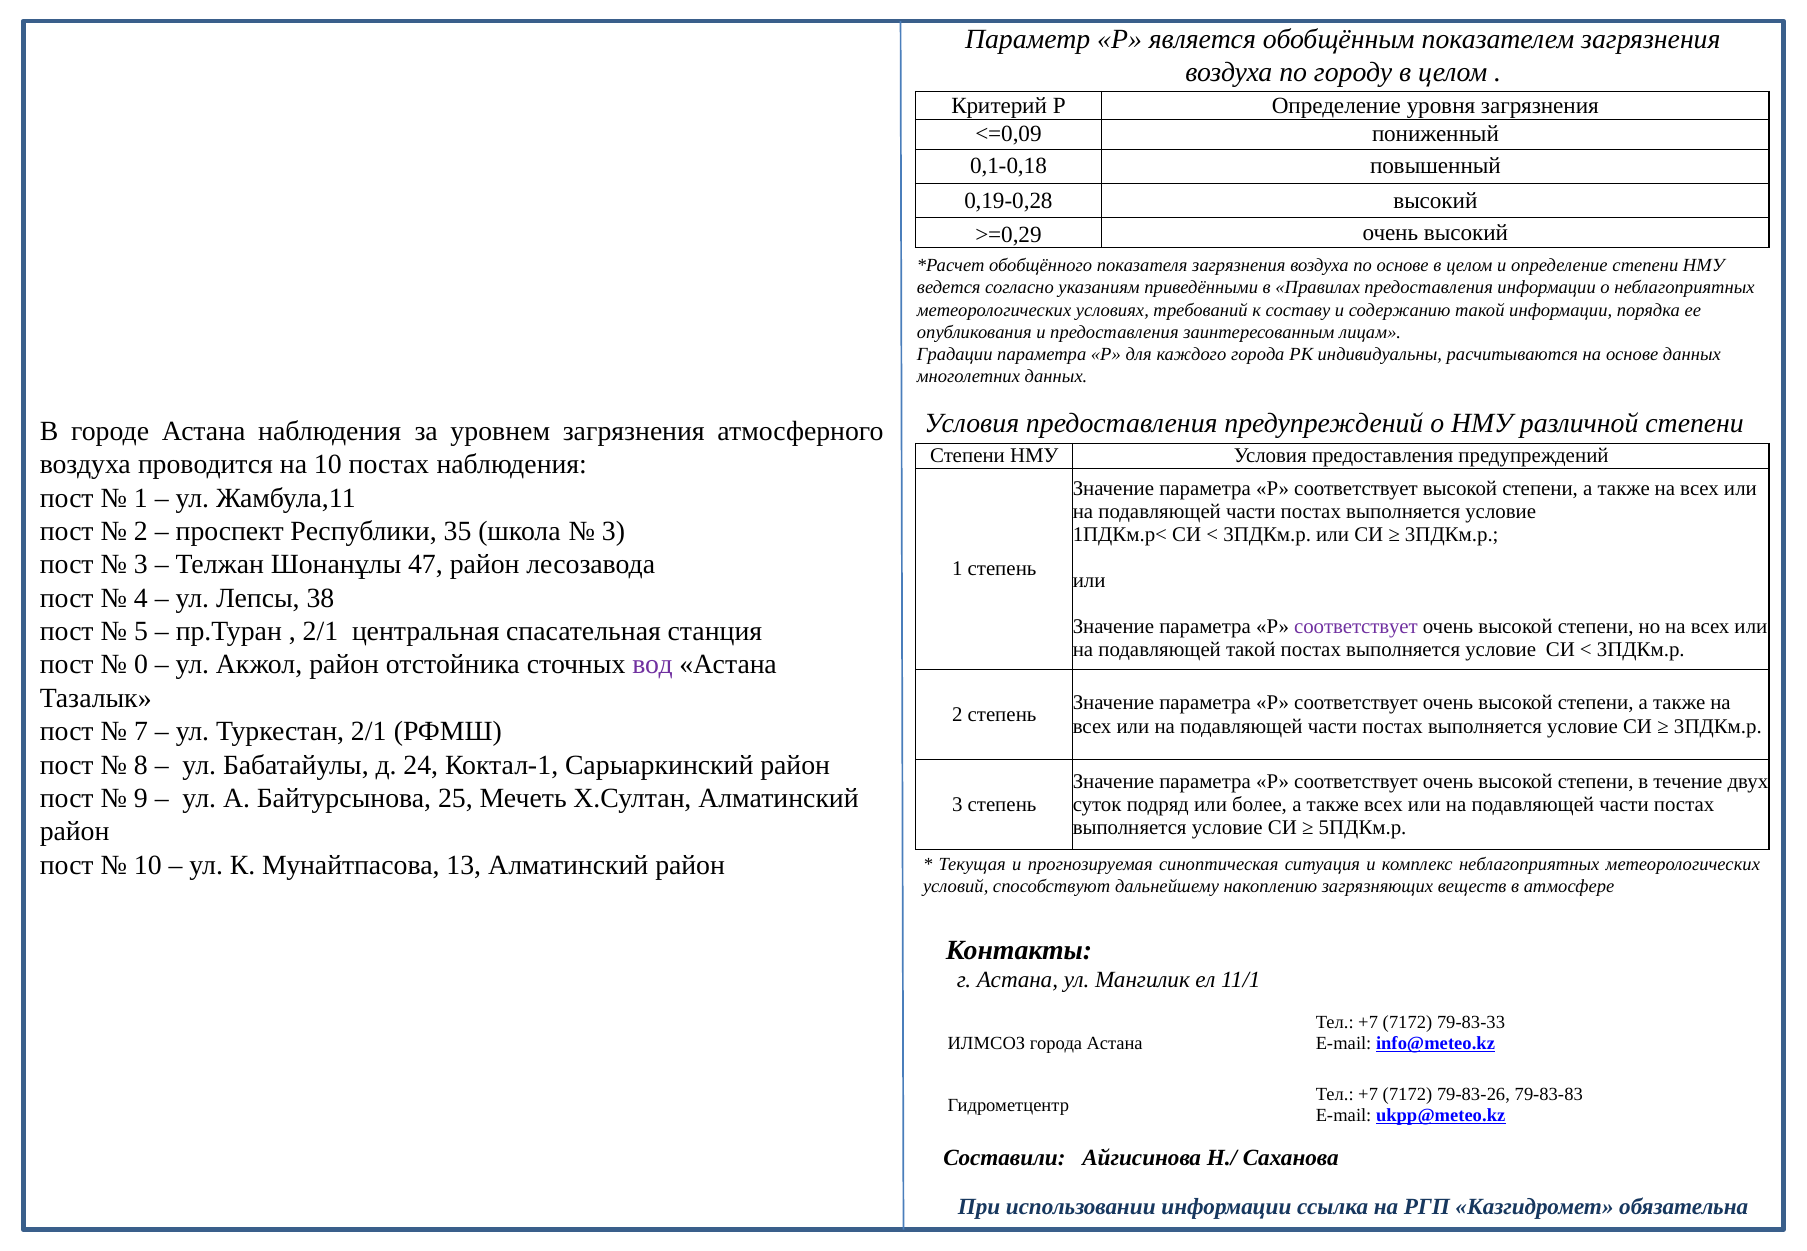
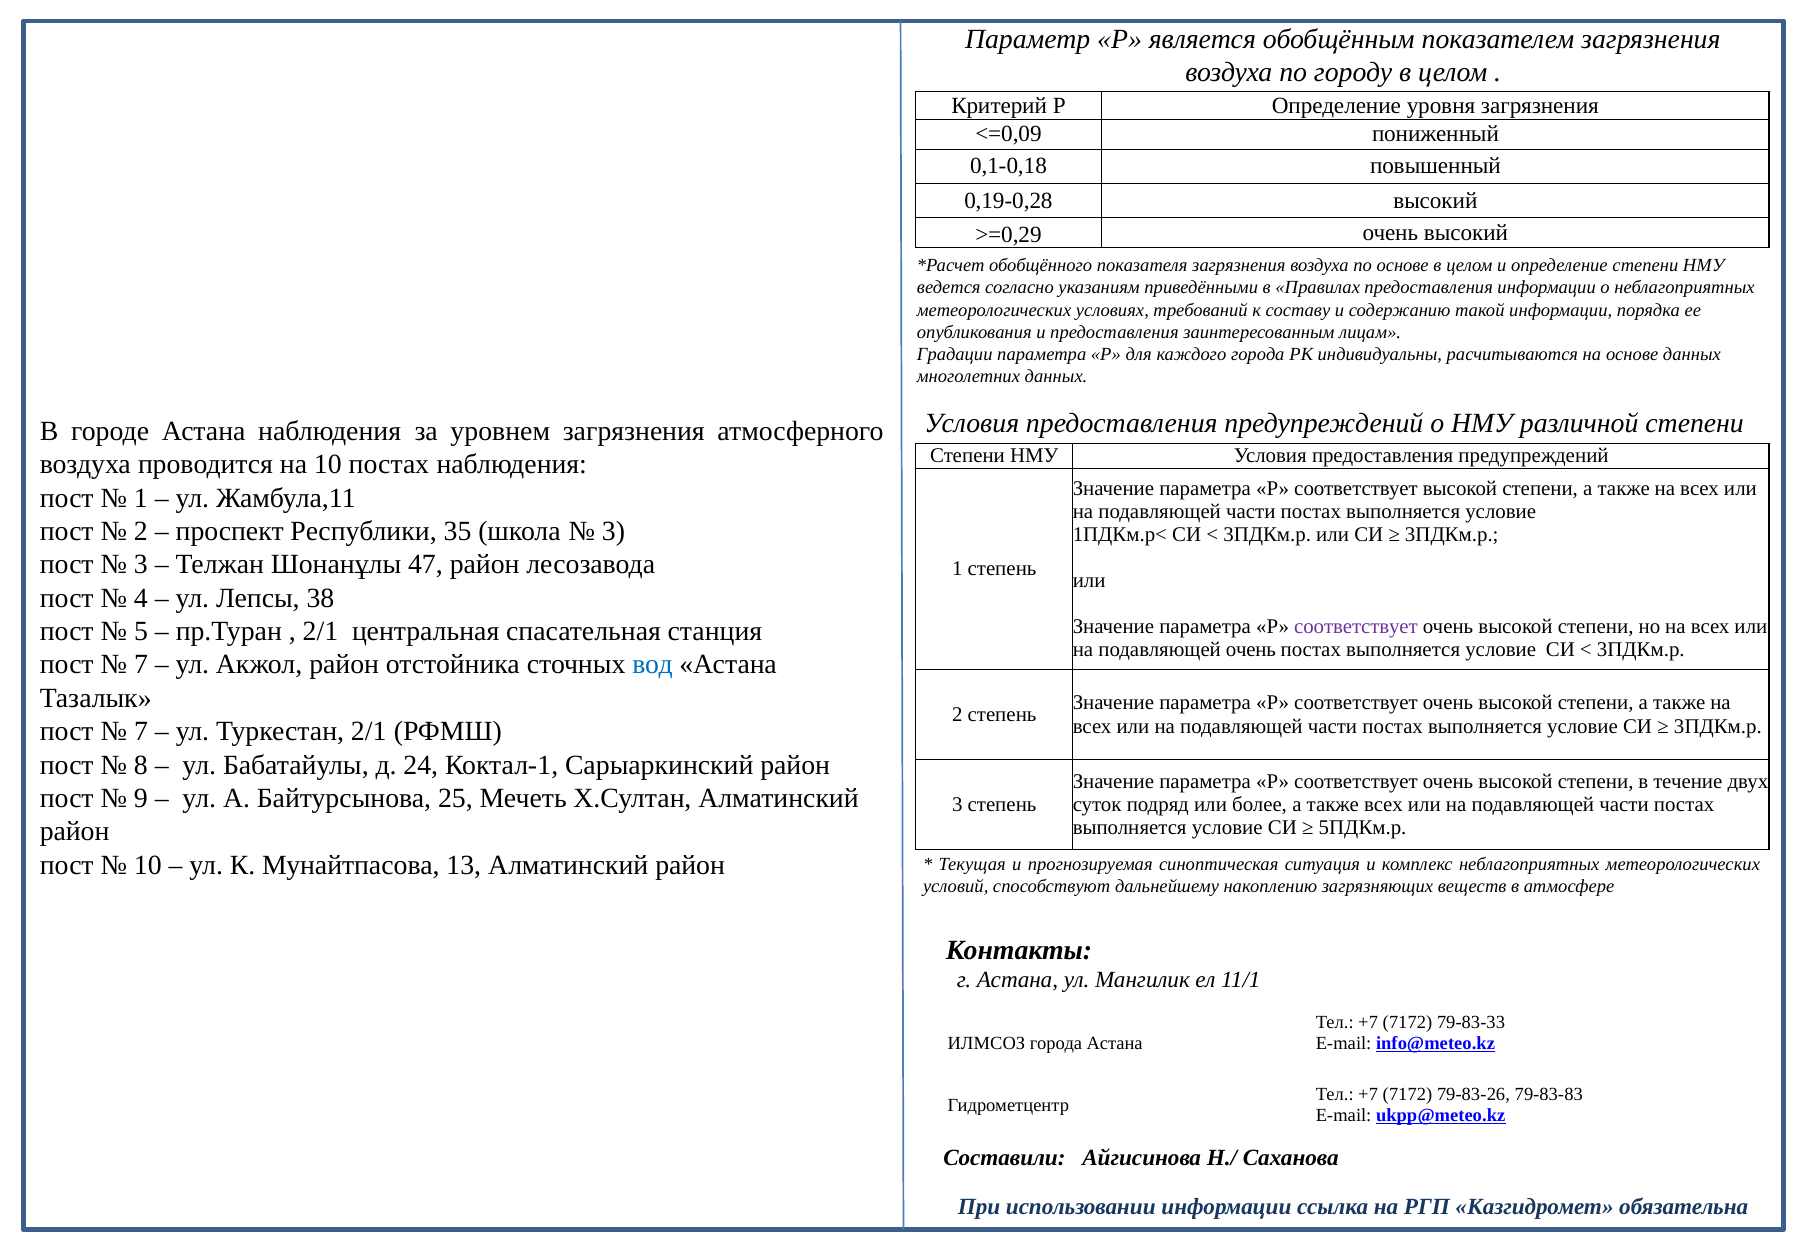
подавляющей такой: такой -> очень
0 at (141, 665): 0 -> 7
вод colour: purple -> blue
